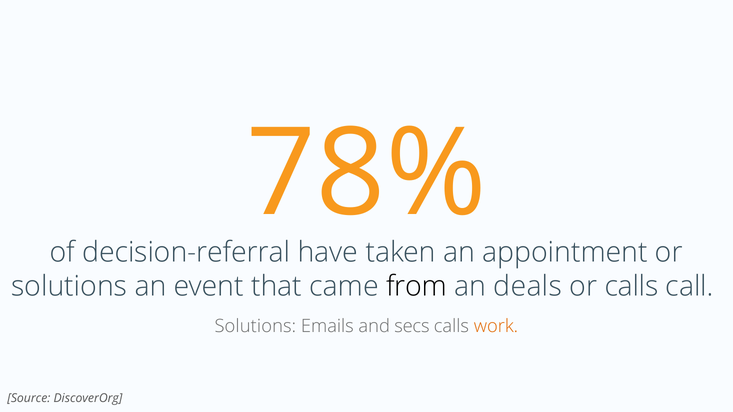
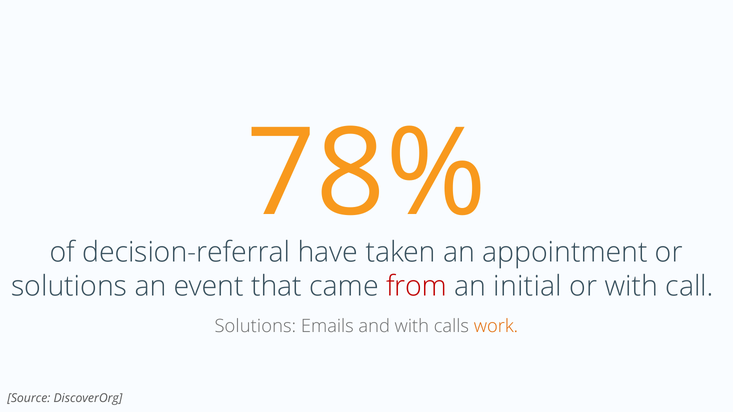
from colour: black -> red
deals: deals -> initial
or calls: calls -> with
and secs: secs -> with
